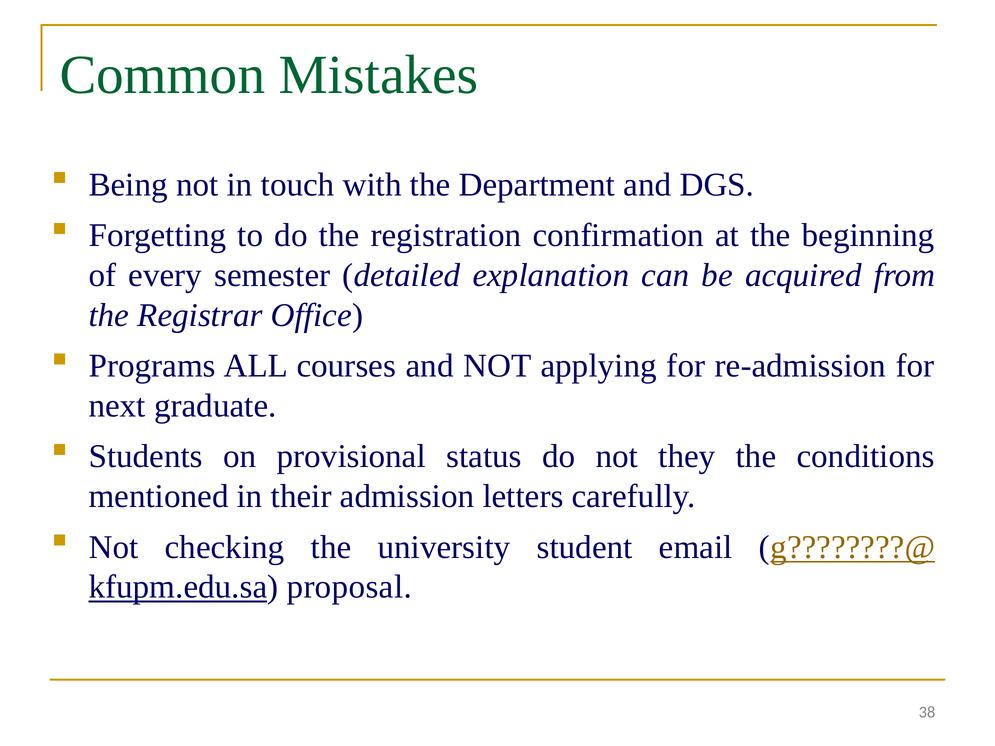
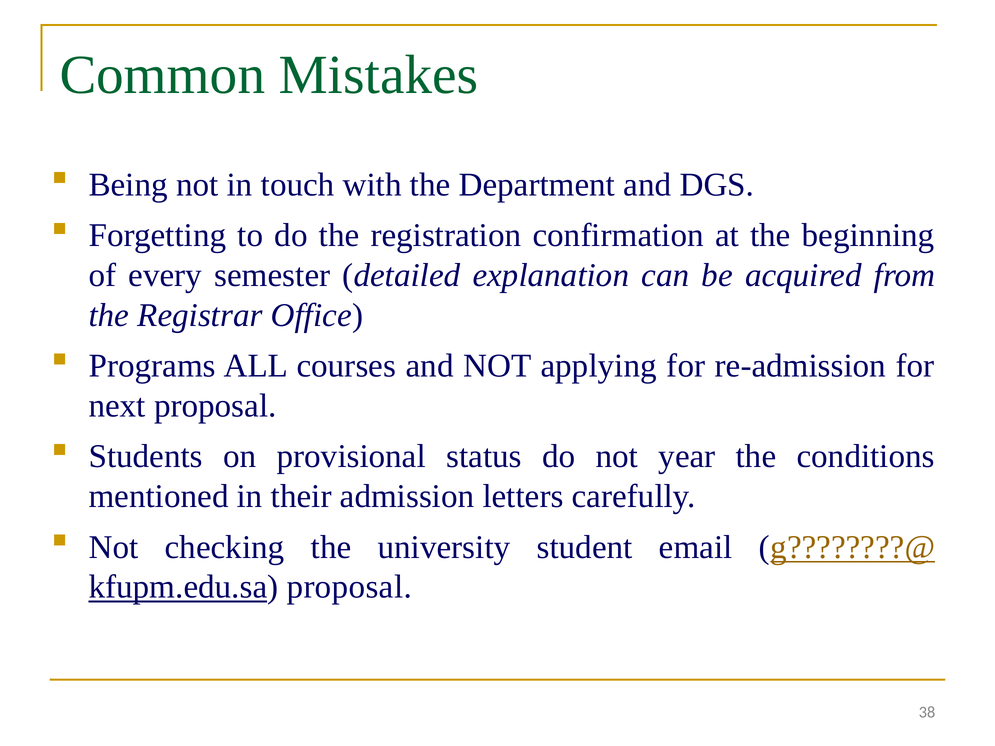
next graduate: graduate -> proposal
they: they -> year
